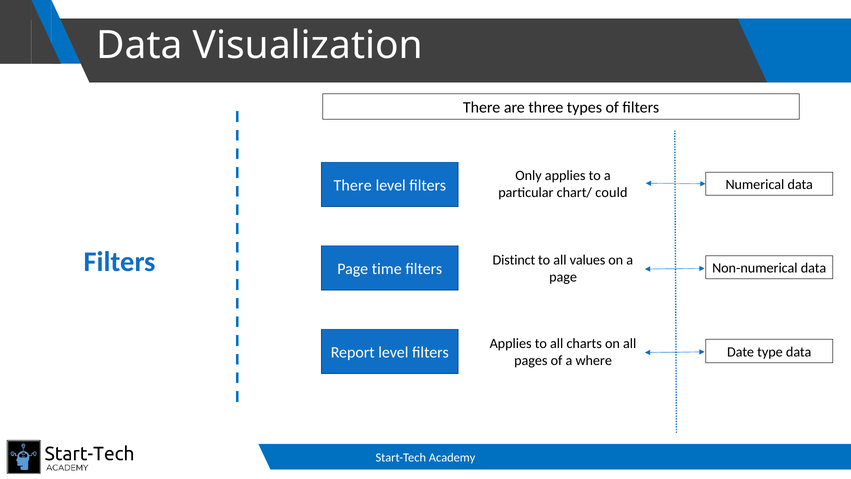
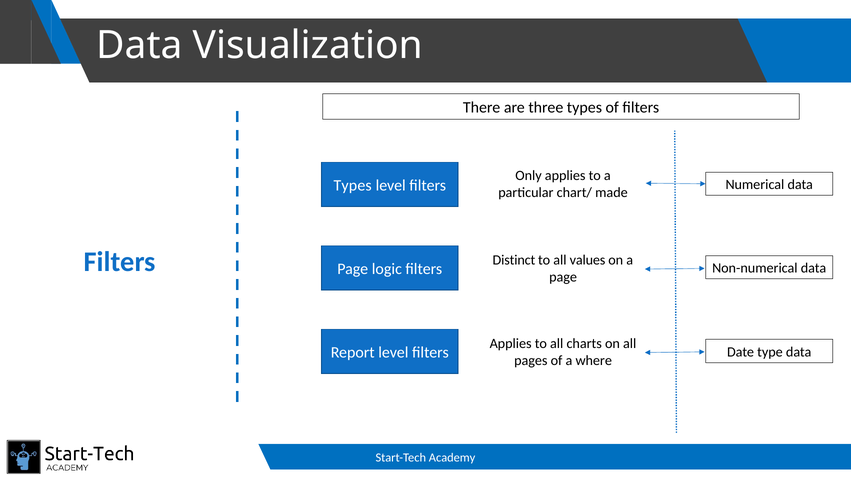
There at (353, 185): There -> Types
could: could -> made
time: time -> logic
